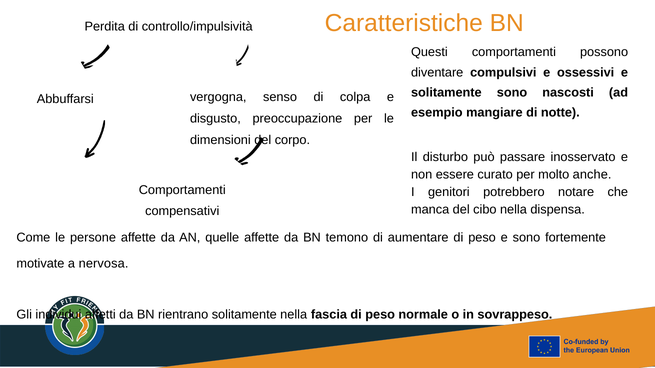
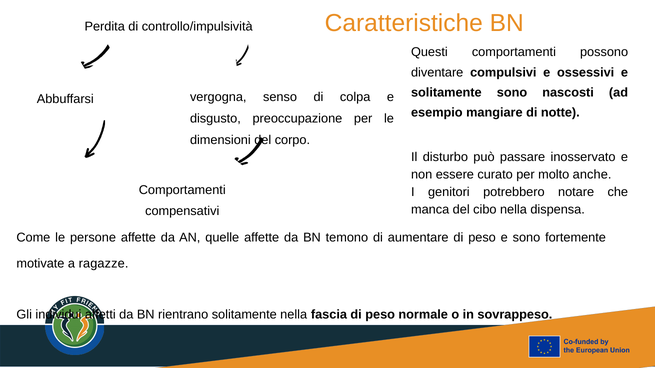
nervosa: nervosa -> ragazze
